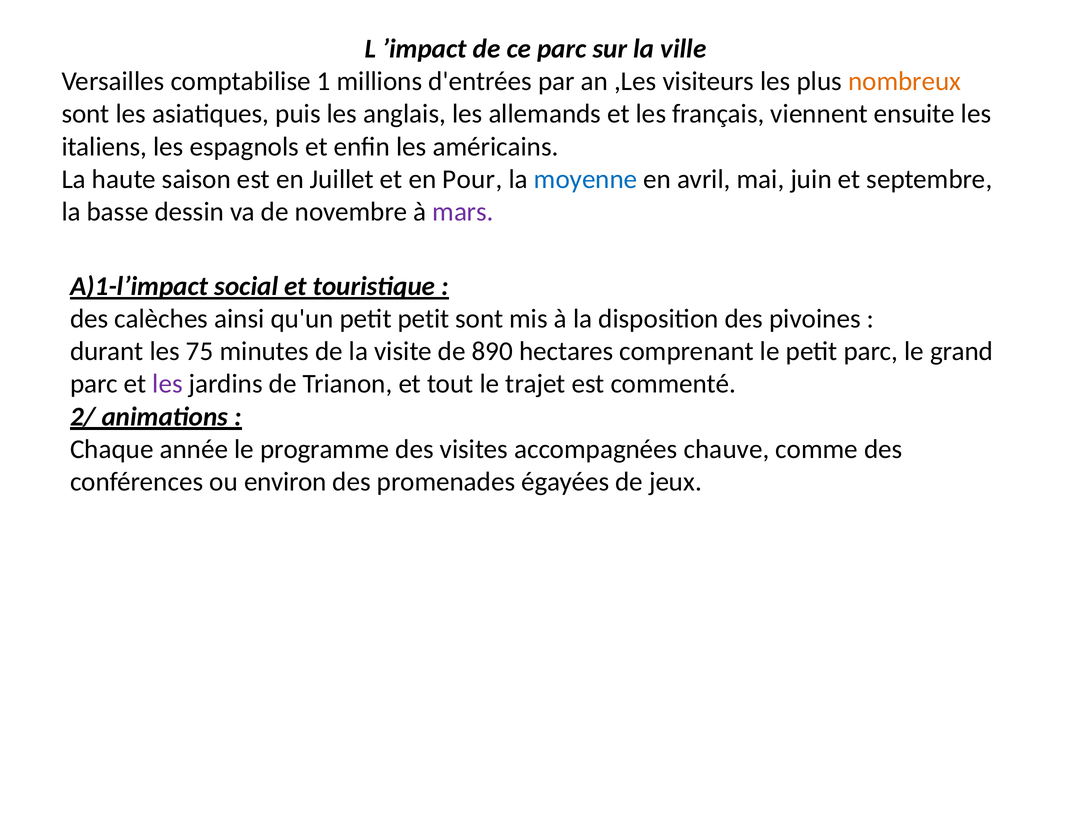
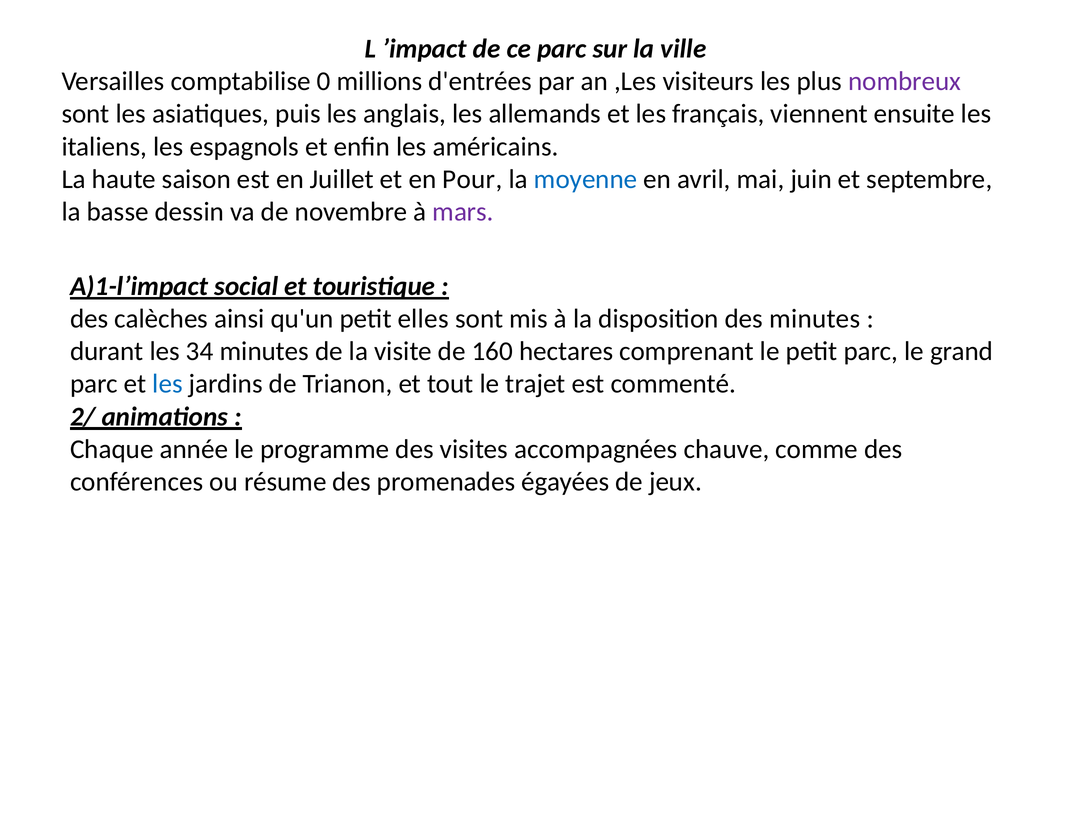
1: 1 -> 0
nombreux colour: orange -> purple
petit petit: petit -> elles
des pivoines: pivoines -> minutes
75: 75 -> 34
890: 890 -> 160
les at (168, 384) colour: purple -> blue
environ: environ -> résume
